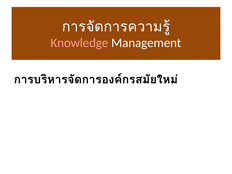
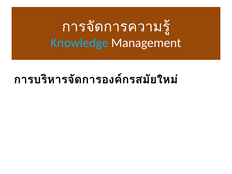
Knowledge colour: pink -> light blue
